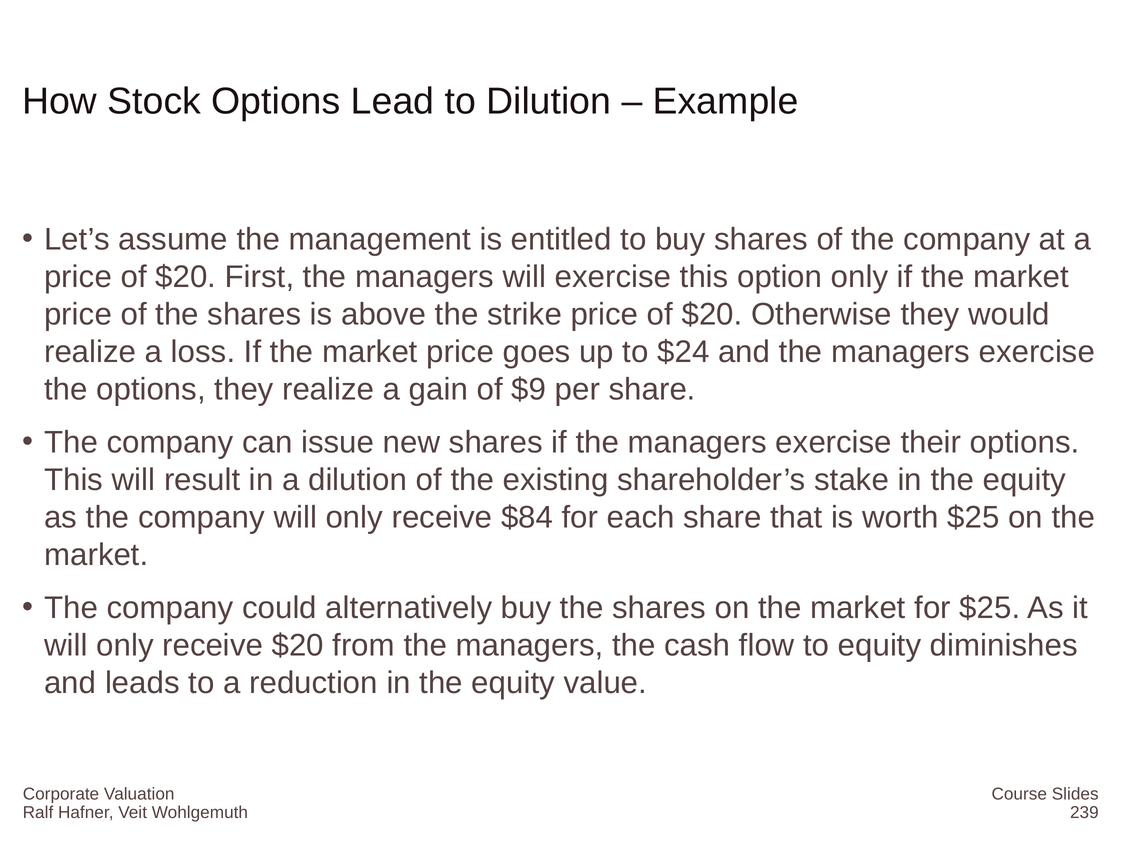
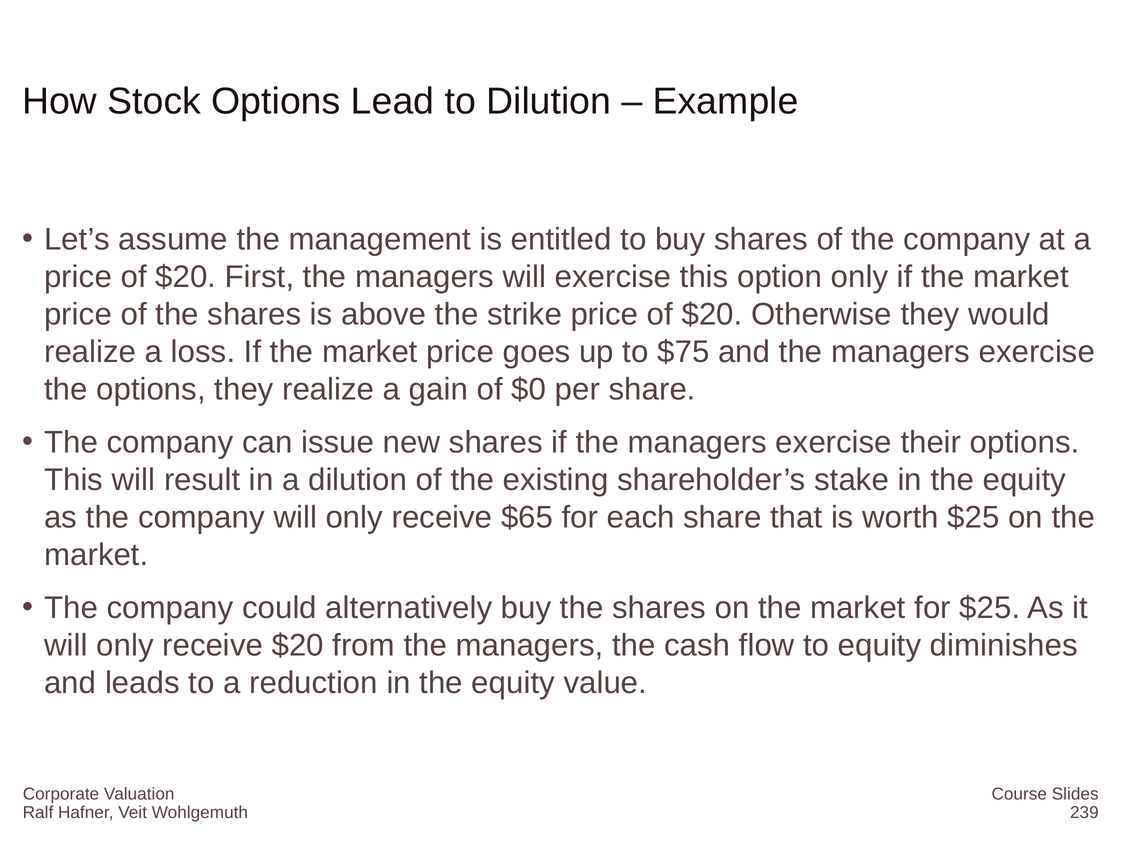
$24: $24 -> $75
$9: $9 -> $0
$84: $84 -> $65
